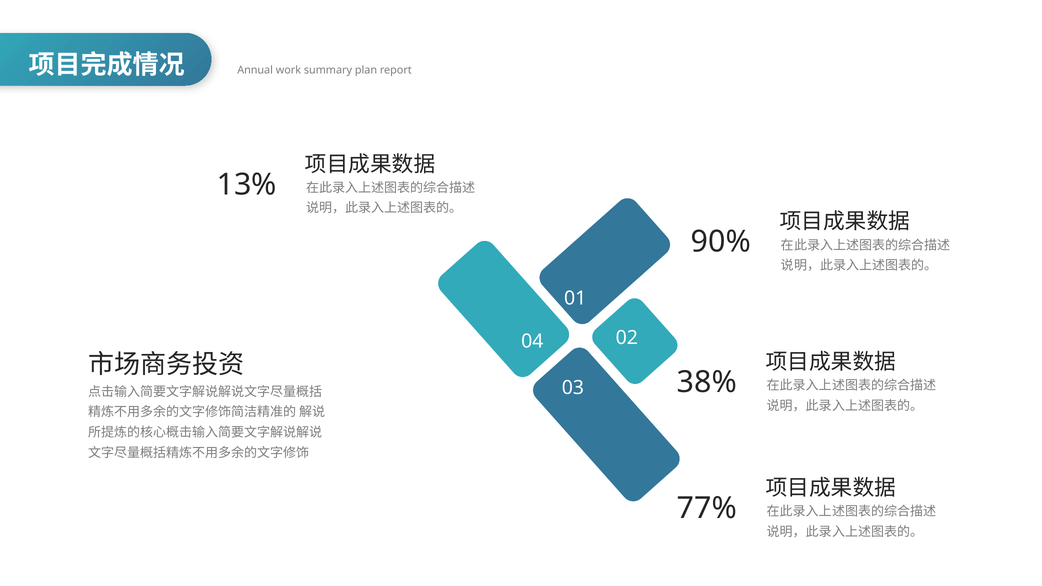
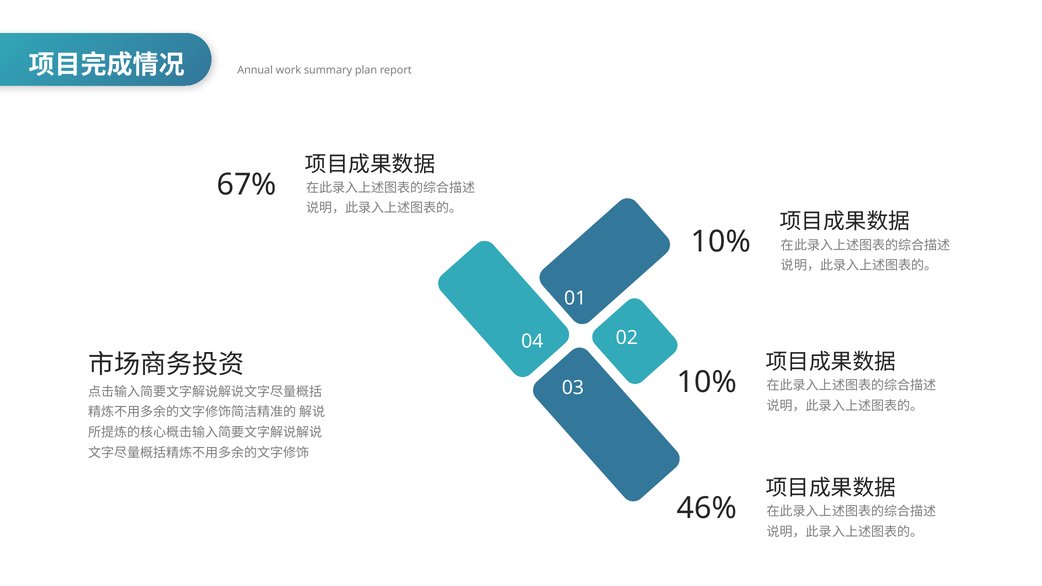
13%: 13% -> 67%
90% at (721, 242): 90% -> 10%
38% at (707, 382): 38% -> 10%
77%: 77% -> 46%
